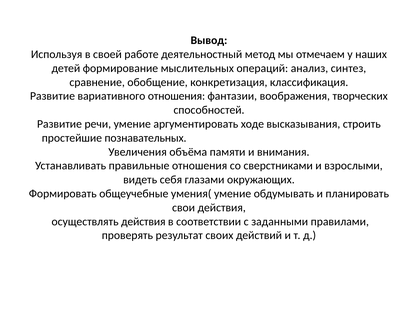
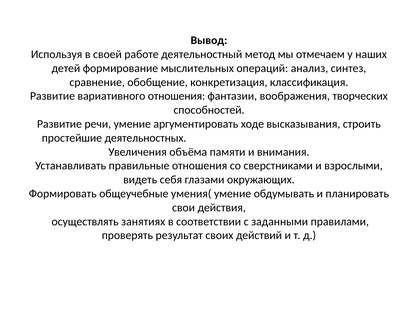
познавательных: познавательных -> деятельностных
осуществлять действия: действия -> занятиях
